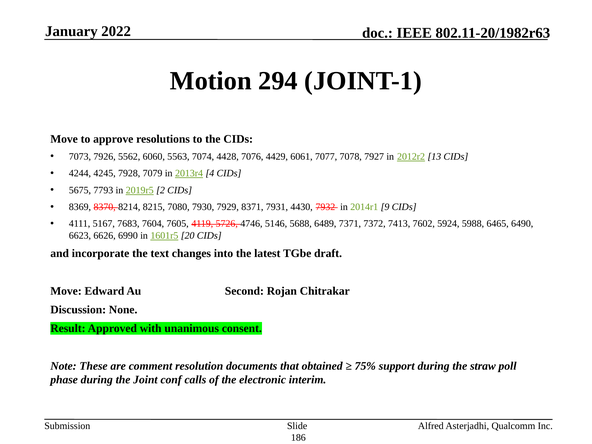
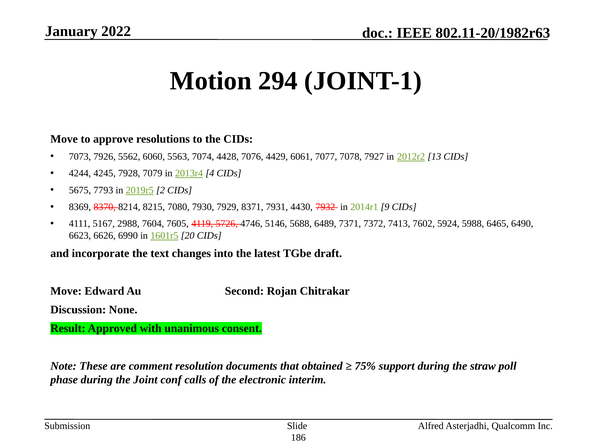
7683: 7683 -> 2988
